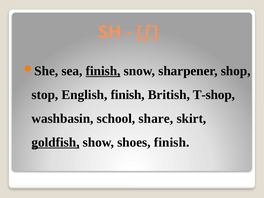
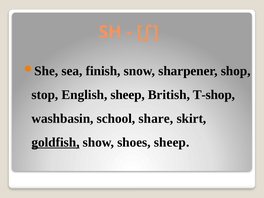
finish at (103, 71) underline: present -> none
English finish: finish -> sheep
shoes finish: finish -> sheep
